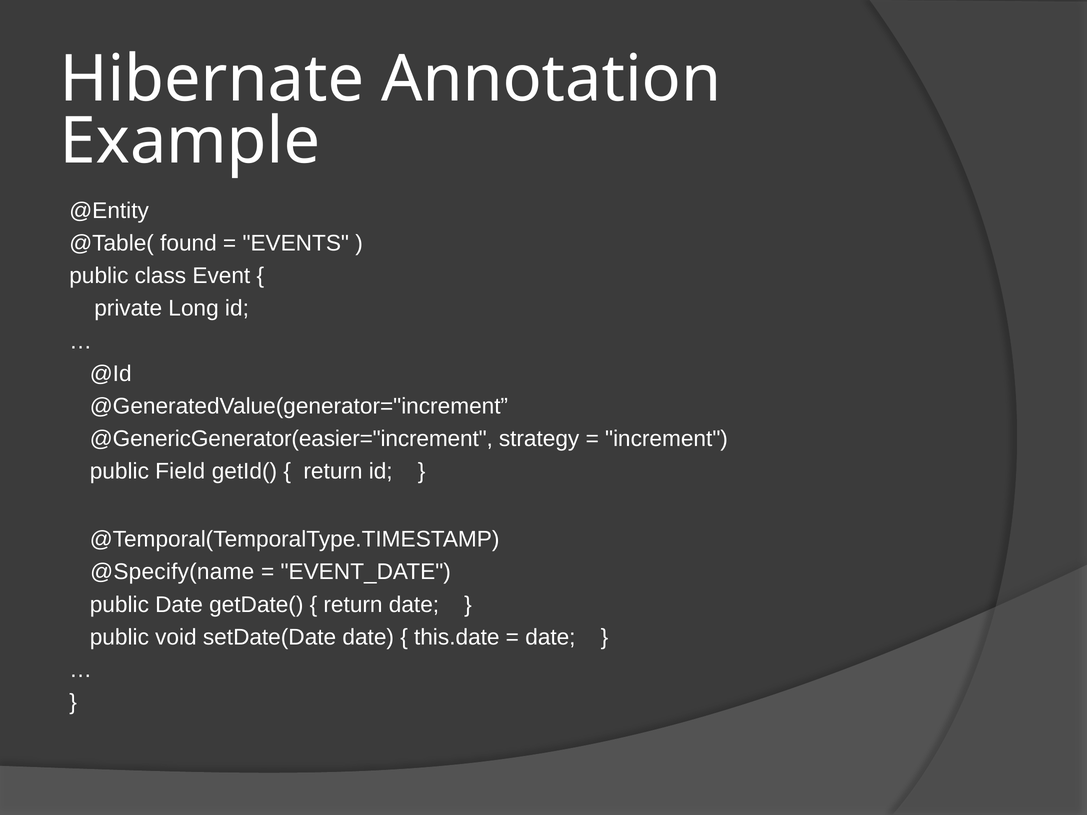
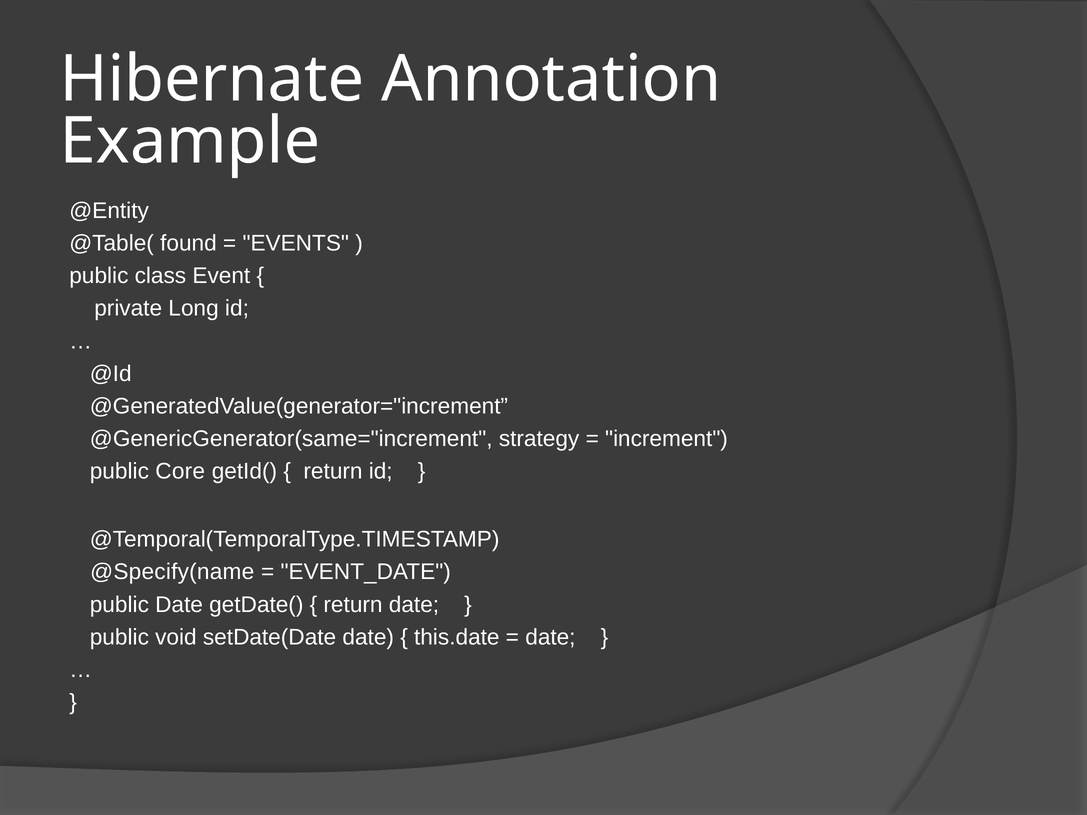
@GenericGenerator(easier="increment: @GenericGenerator(easier="increment -> @GenericGenerator(same="increment
Field: Field -> Core
